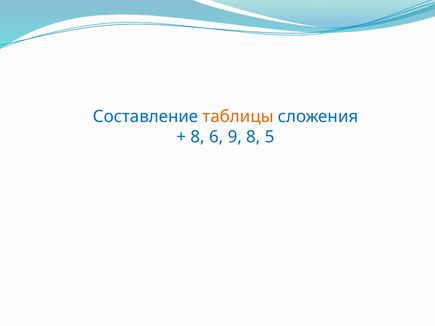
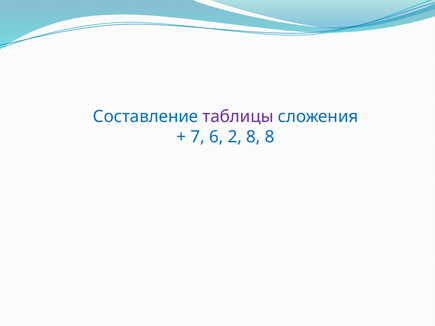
таблицы colour: orange -> purple
8 at (198, 137): 8 -> 7
9: 9 -> 2
8 5: 5 -> 8
